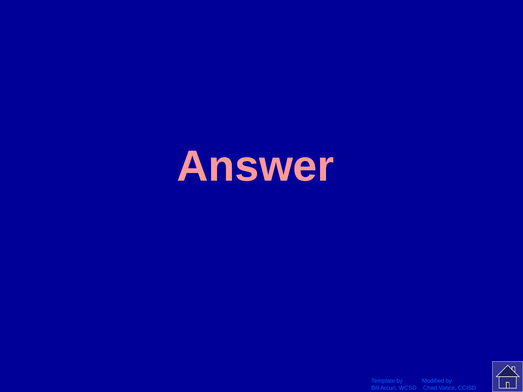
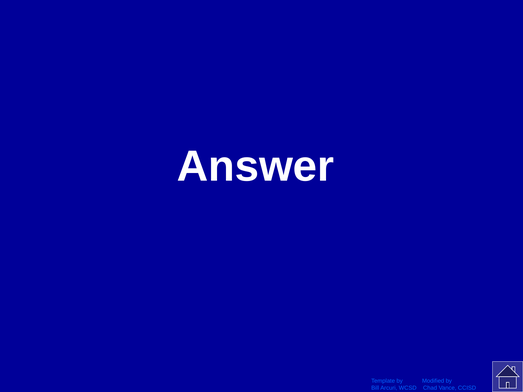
Answer colour: pink -> white
